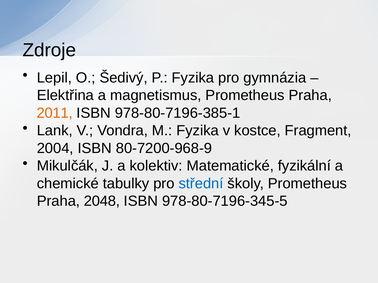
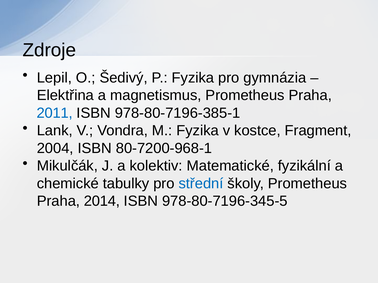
2011 colour: orange -> blue
80-7200-968-9: 80-7200-968-9 -> 80-7200-968-1
2048: 2048 -> 2014
